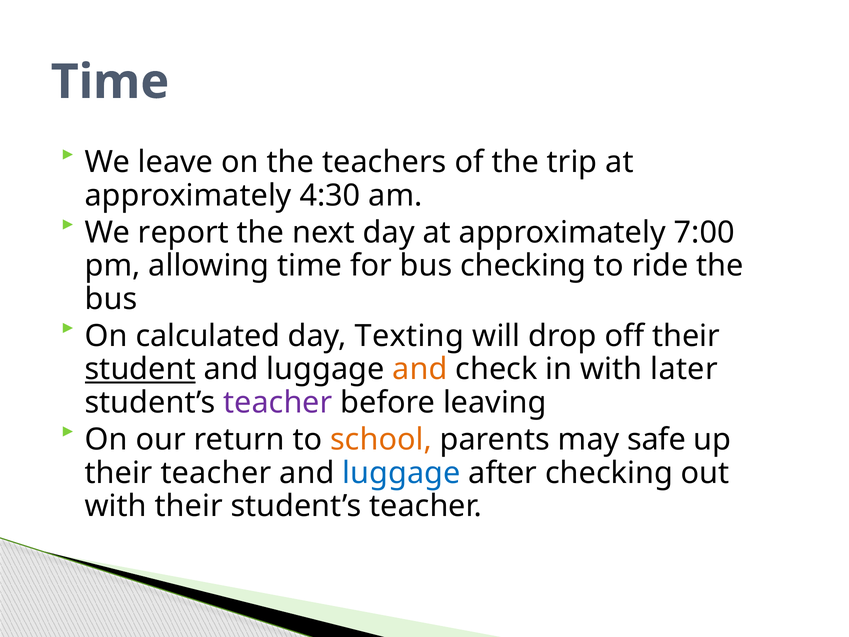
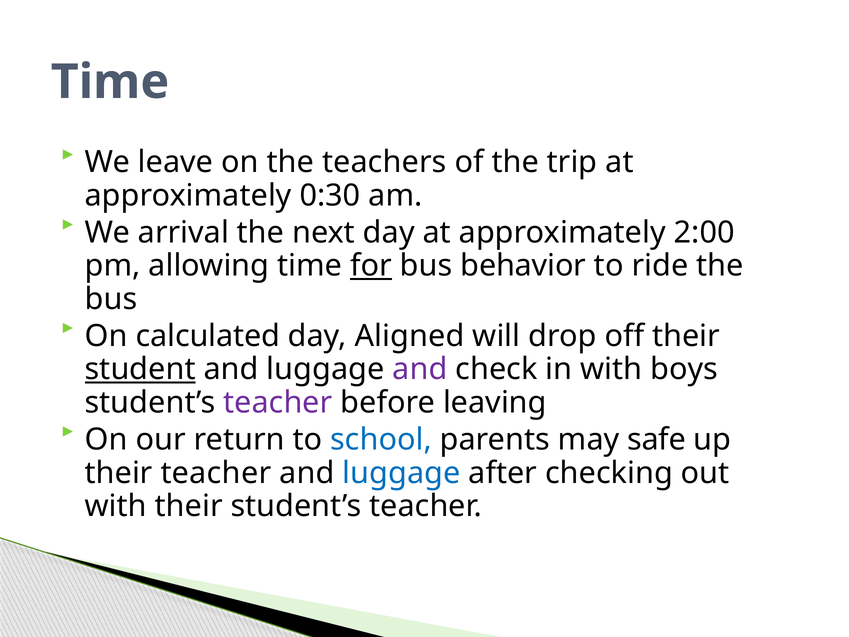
4:30: 4:30 -> 0:30
report: report -> arrival
7:00: 7:00 -> 2:00
for underline: none -> present
bus checking: checking -> behavior
Texting: Texting -> Aligned
and at (420, 369) colour: orange -> purple
later: later -> boys
school colour: orange -> blue
